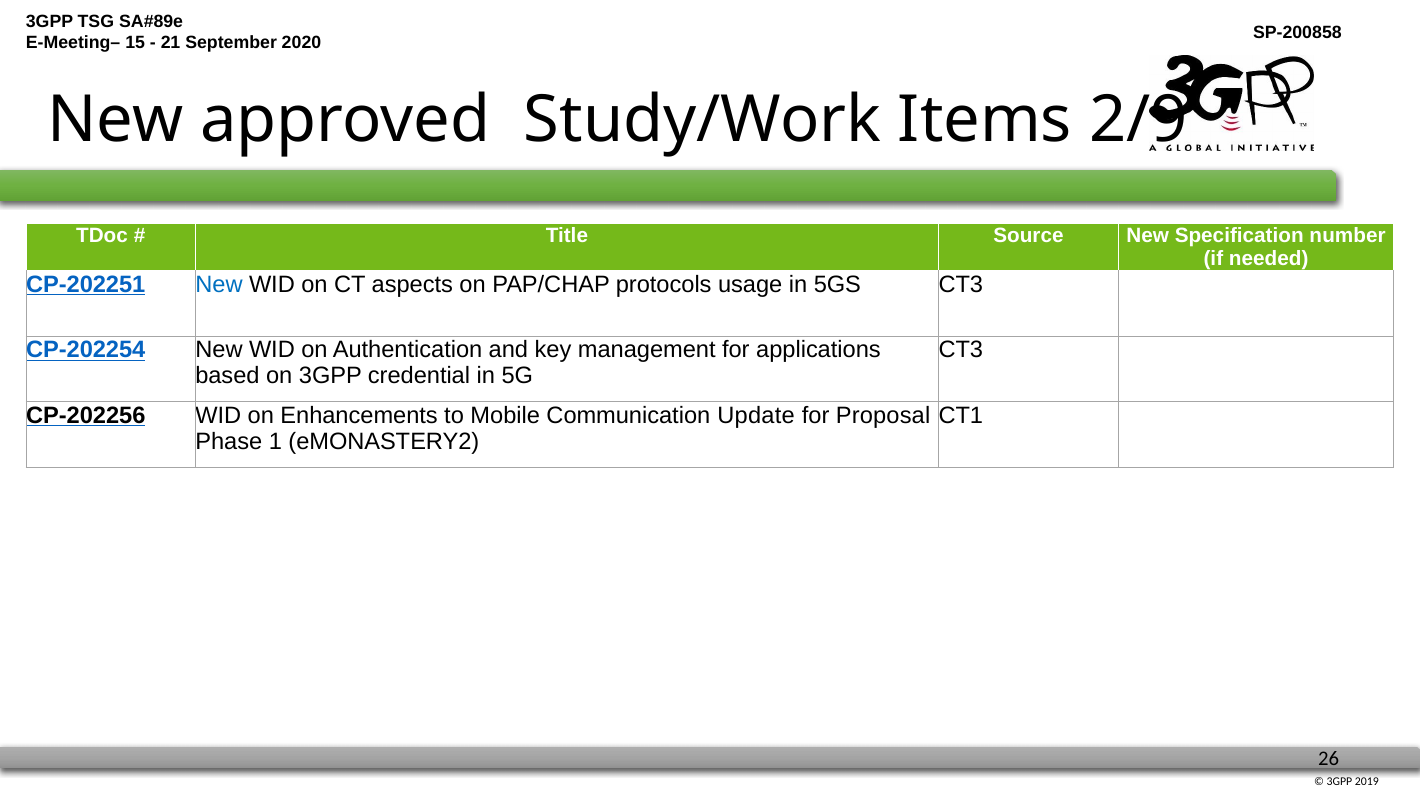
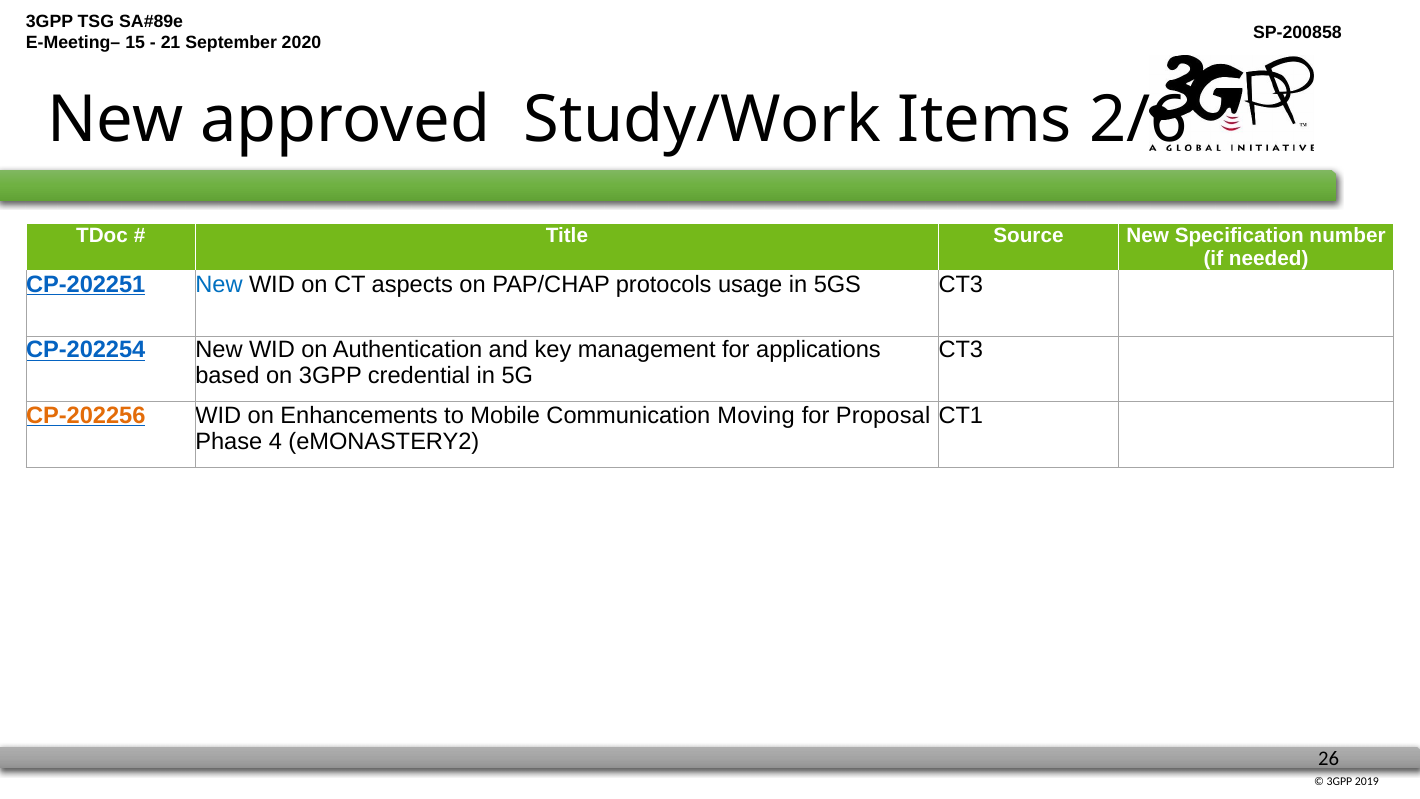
2/9: 2/9 -> 2/6
CP-202256 colour: black -> orange
Update: Update -> Moving
1: 1 -> 4
